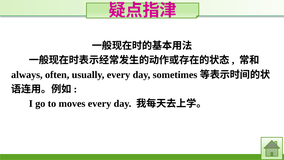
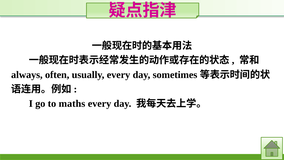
moves: moves -> maths
